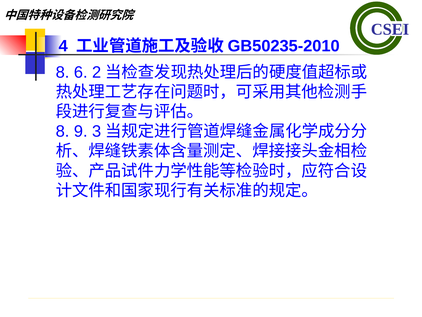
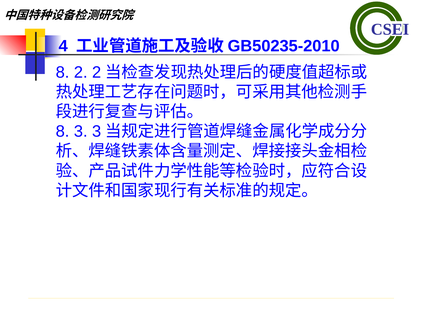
8 6: 6 -> 2
8 9: 9 -> 3
